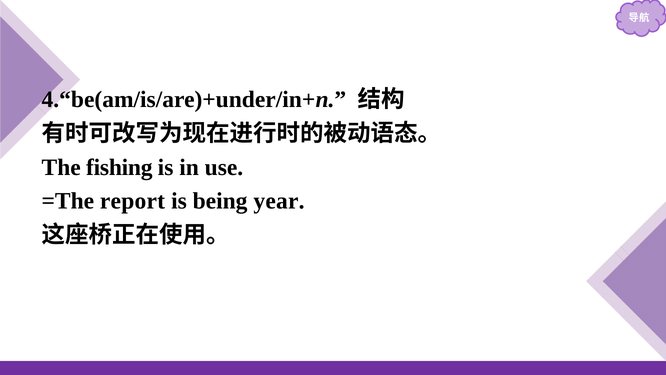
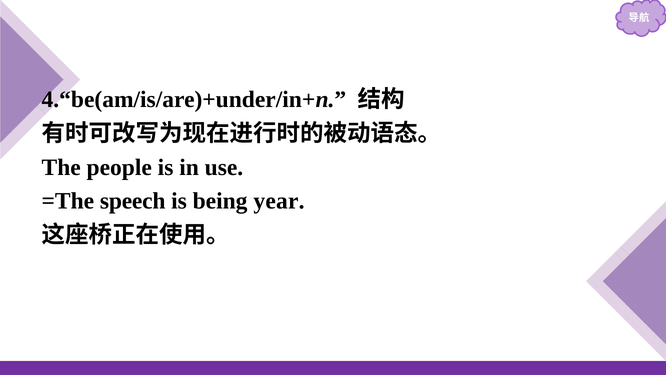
fishing: fishing -> people
report: report -> speech
